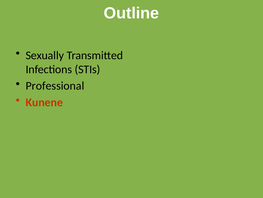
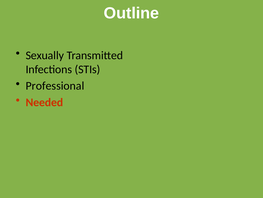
Kunene: Kunene -> Needed
